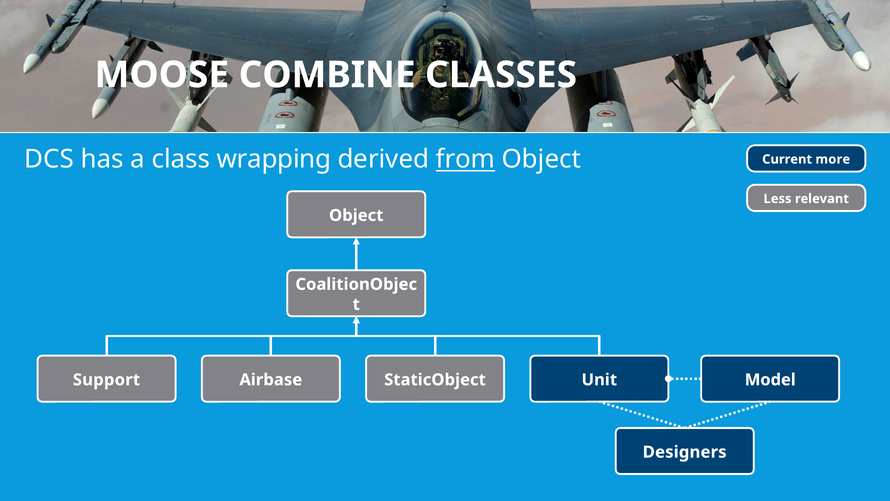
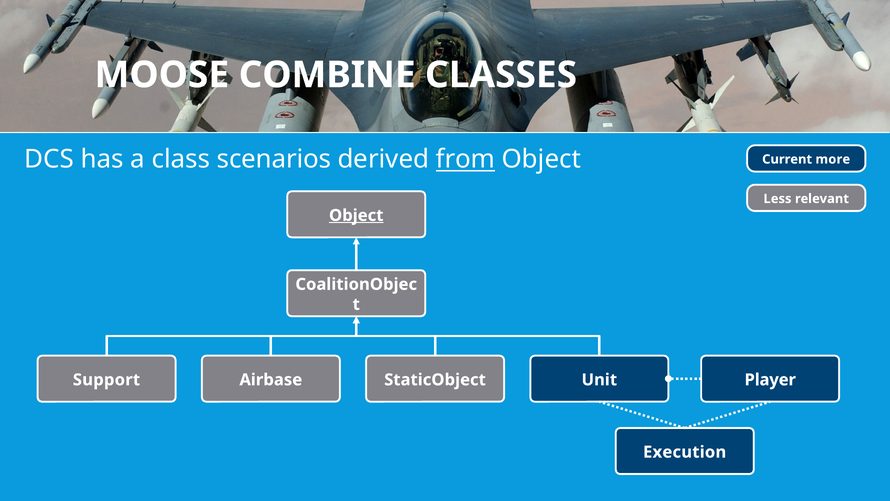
wrapping: wrapping -> scenarios
Object at (356, 215) underline: none -> present
Model: Model -> Player
Designers: Designers -> Execution
